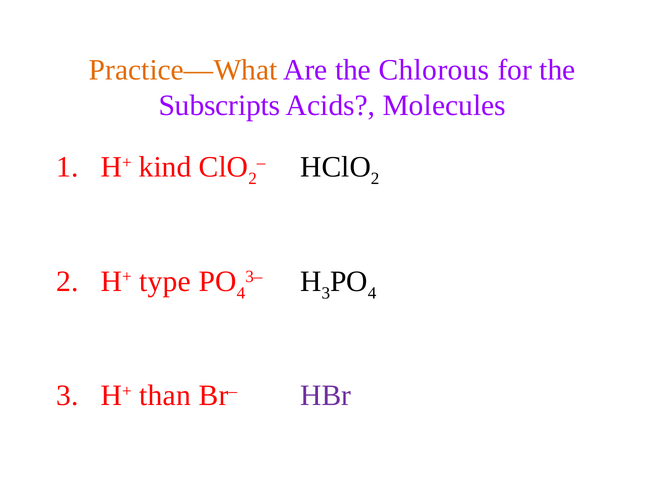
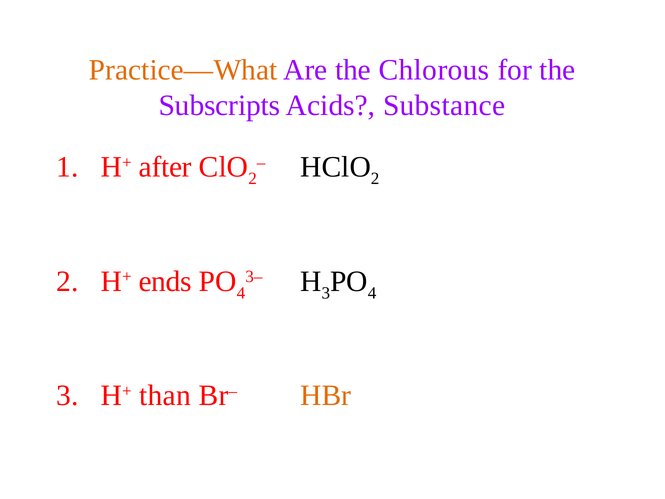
Molecules: Molecules -> Substance
kind: kind -> after
type: type -> ends
HBr colour: purple -> orange
